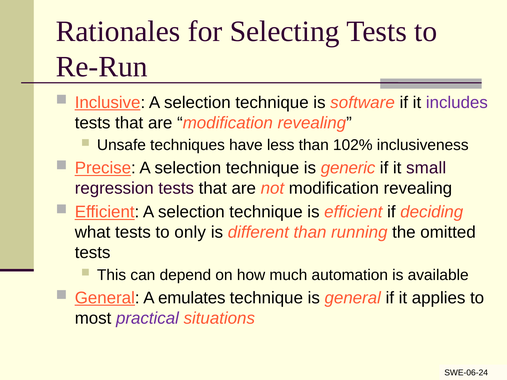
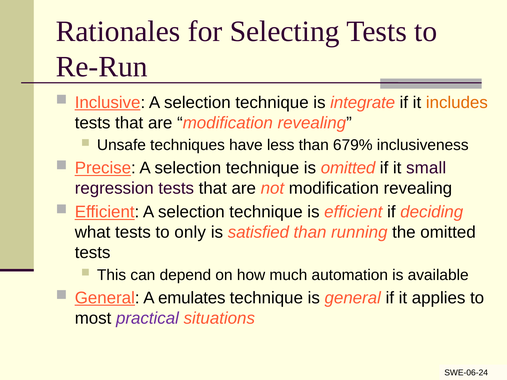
software: software -> integrate
includes colour: purple -> orange
102%: 102% -> 679%
is generic: generic -> omitted
different: different -> satisfied
